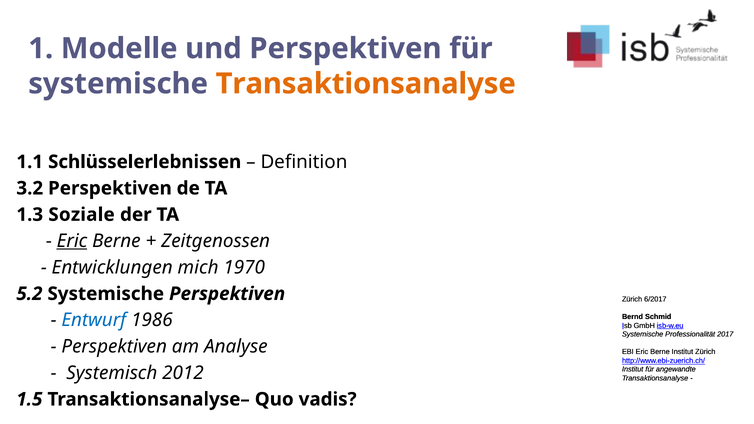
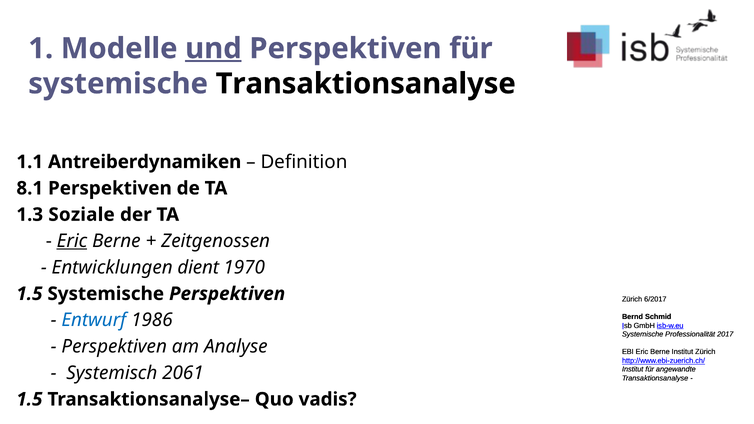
und underline: none -> present
Transaktionsanalyse at (366, 84) colour: orange -> black
Schlüsselerlebnissen: Schlüsselerlebnissen -> Antreiberdynamiken
3.2: 3.2 -> 8.1
mich: mich -> dient
5.2 at (29, 294): 5.2 -> 1.5
2012: 2012 -> 2061
